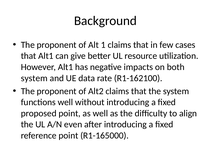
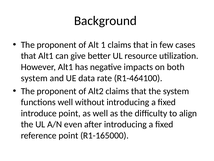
R1-162100: R1-162100 -> R1-464100
proposed: proposed -> introduce
